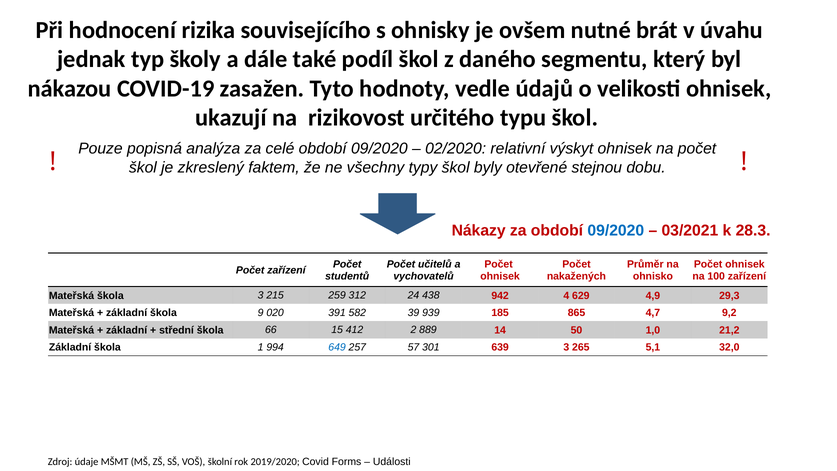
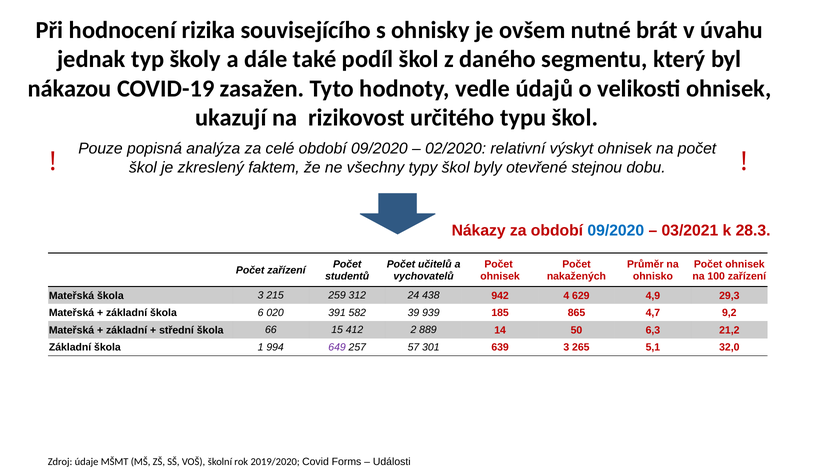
9: 9 -> 6
1,0: 1,0 -> 6,3
649 colour: blue -> purple
